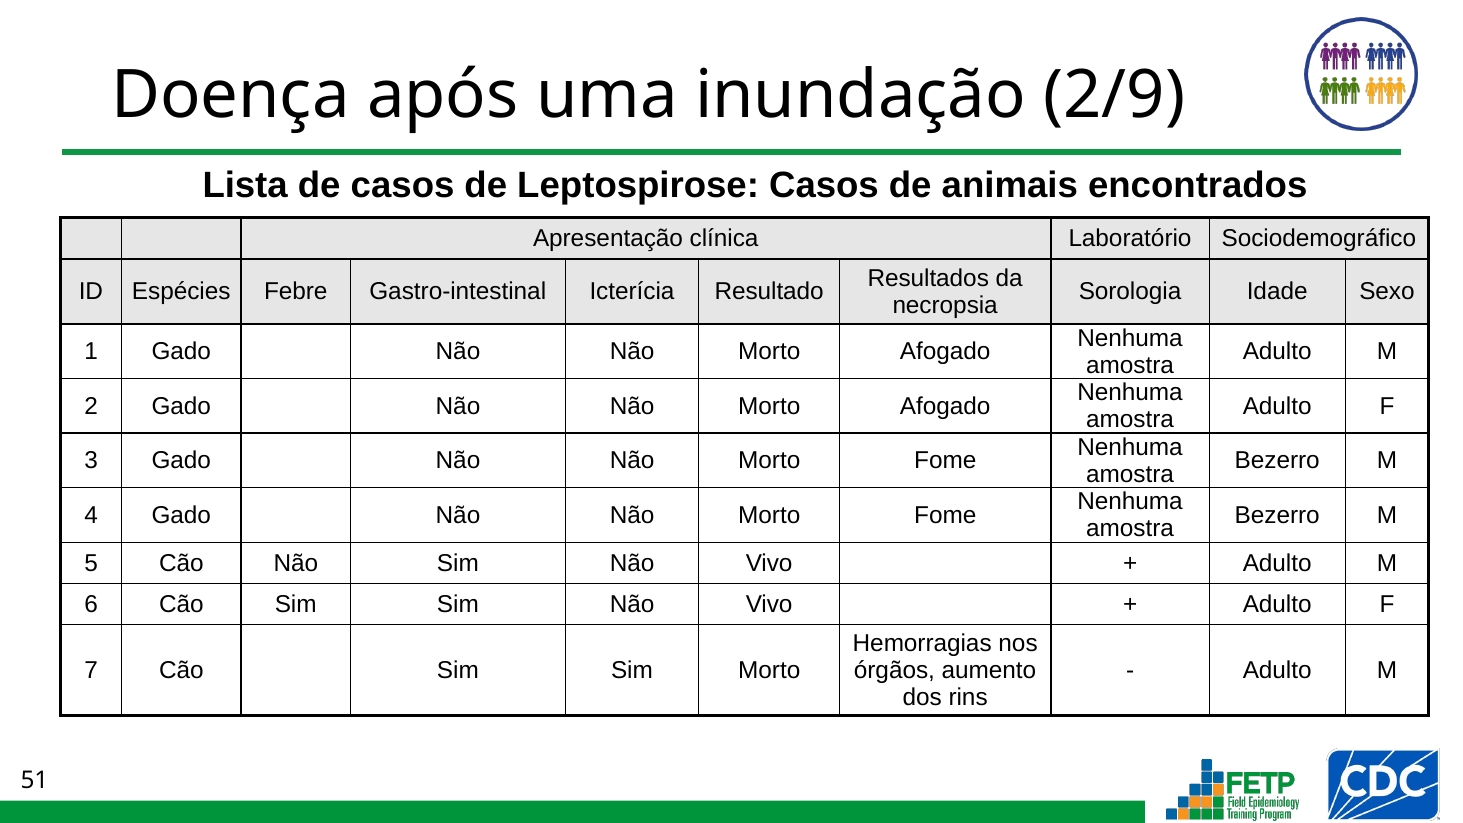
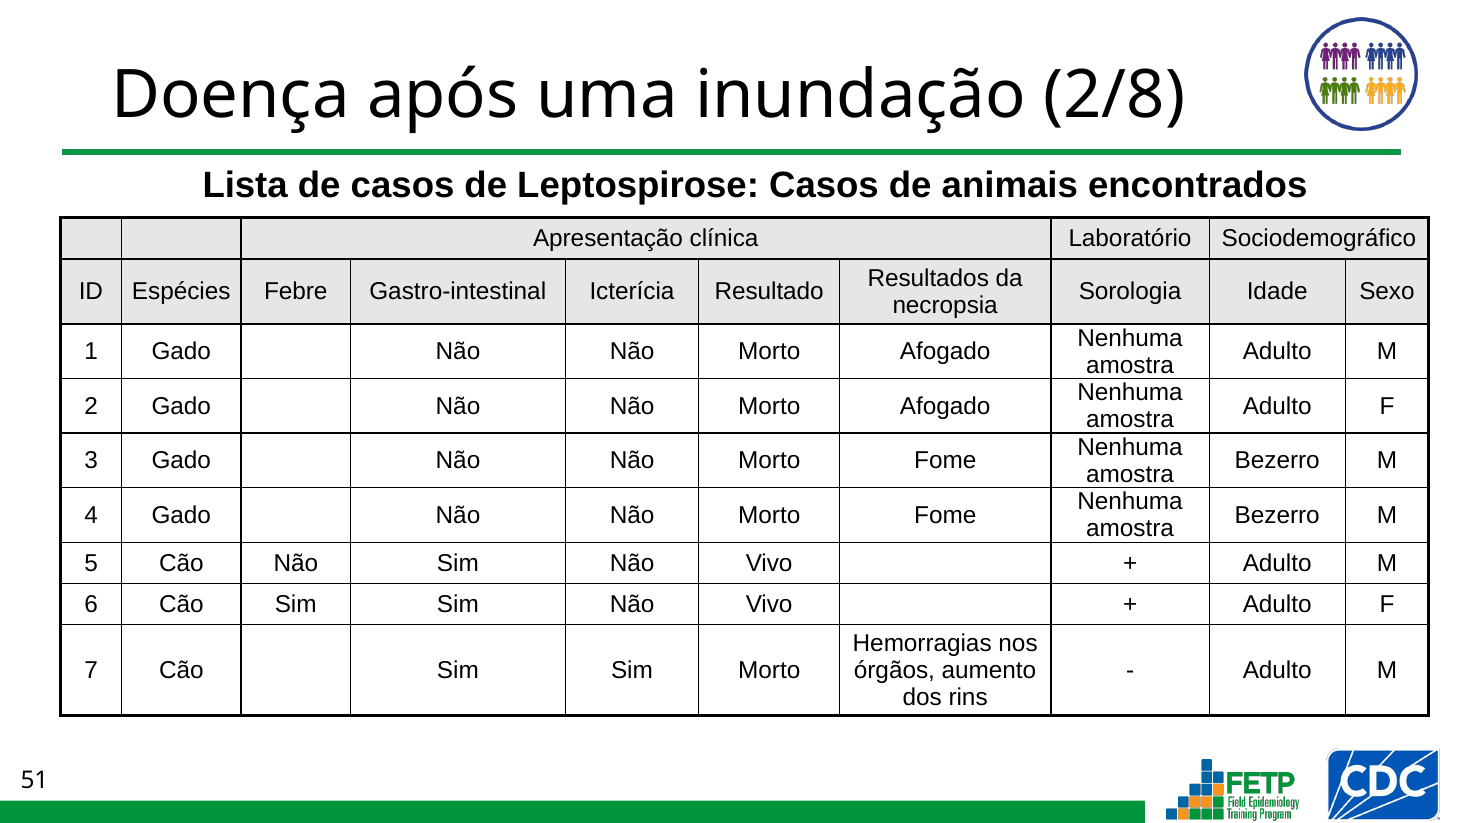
2/9: 2/9 -> 2/8
